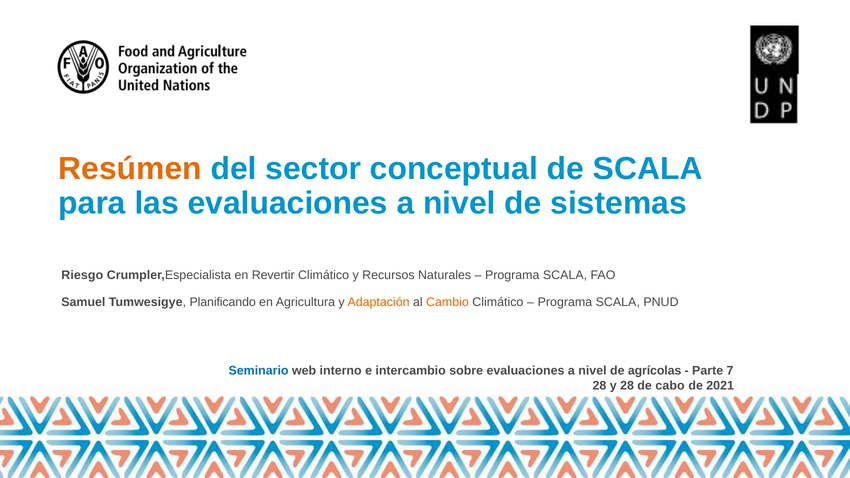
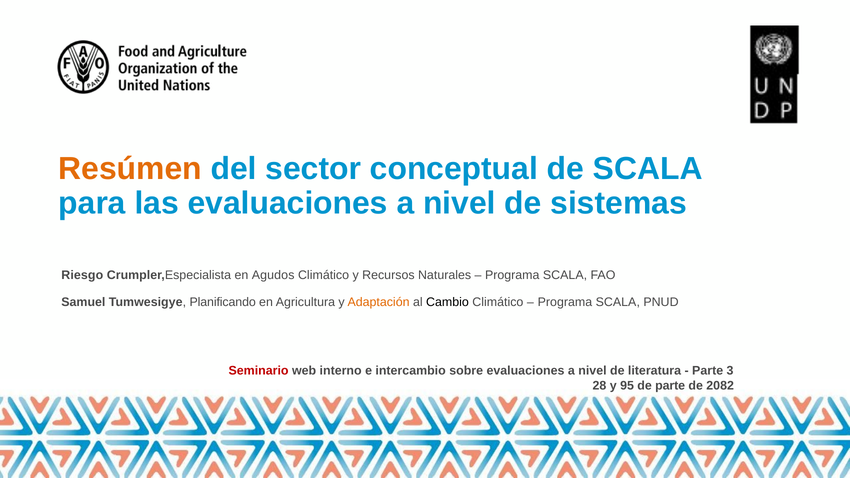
Revertir: Revertir -> Agudos
Cambio colour: orange -> black
Seminario colour: blue -> red
agrícolas: agrícolas -> literatura
7: 7 -> 3
y 28: 28 -> 95
de cabo: cabo -> parte
2021: 2021 -> 2082
